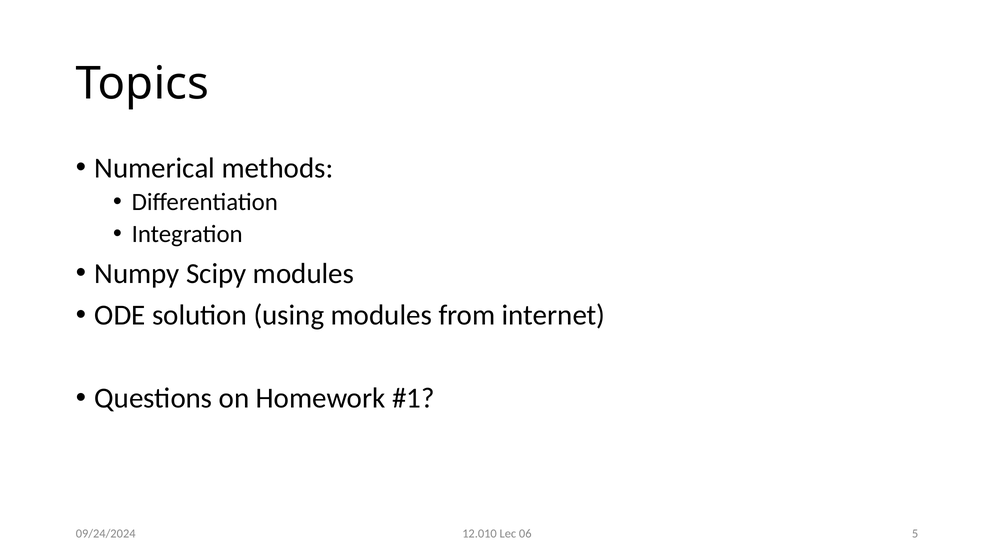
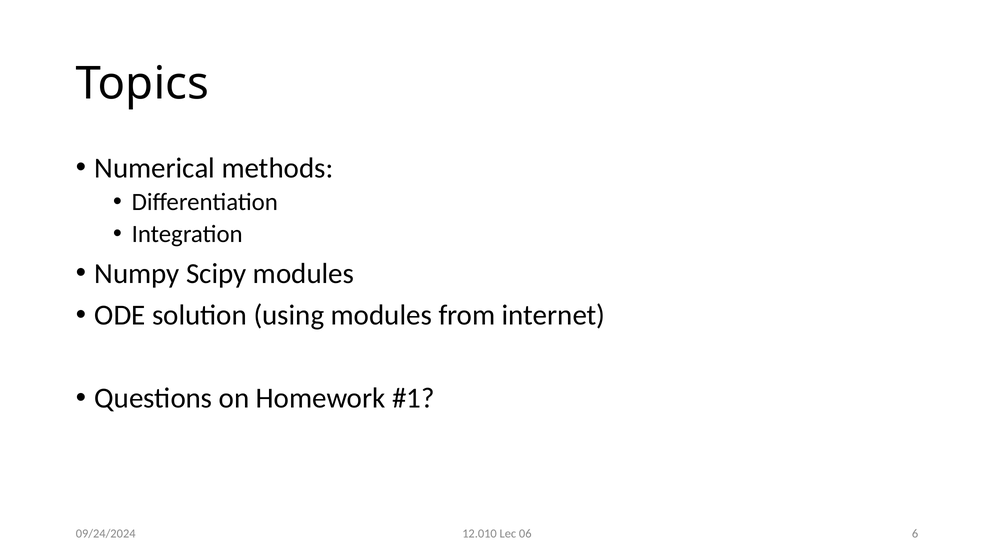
5: 5 -> 6
